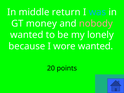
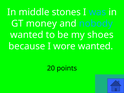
return: return -> stones
nobody colour: pink -> light blue
lonely: lonely -> shoes
